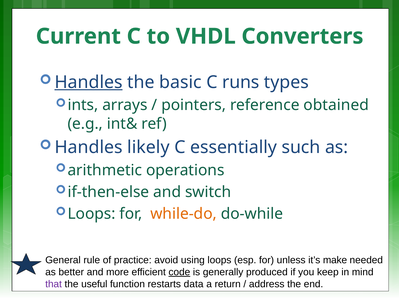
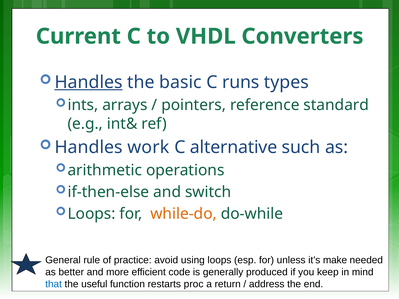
obtained: obtained -> standard
likely: likely -> work
essentially: essentially -> alternative
code underline: present -> none
that colour: purple -> blue
data: data -> proc
